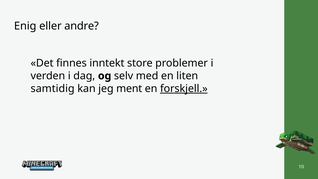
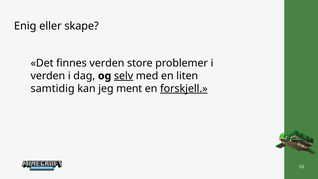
andre: andre -> skape
finnes inntekt: inntekt -> verden
selv underline: none -> present
